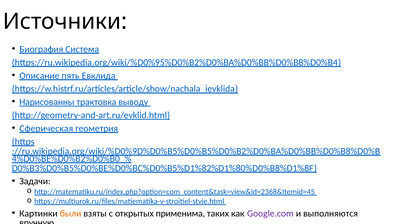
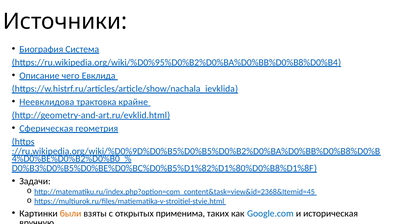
пять: пять -> чего
Нарисованны: Нарисованны -> Неевклидова
выводу: выводу -> крайне
Google.com colour: purple -> blue
выполняются: выполняются -> историческая
